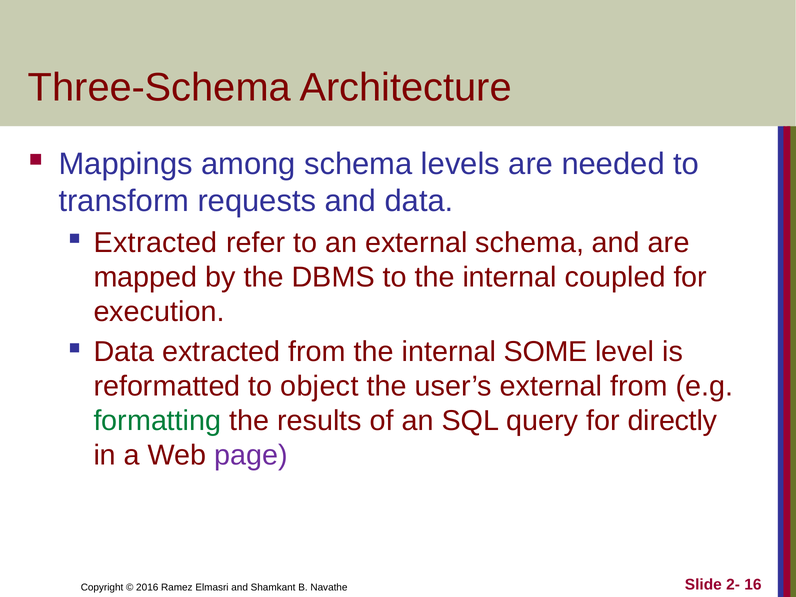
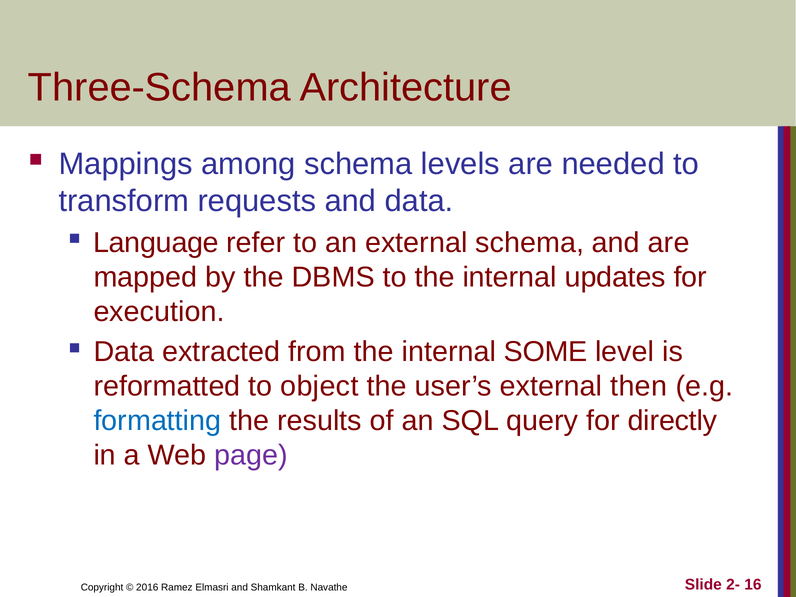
Extracted at (156, 243): Extracted -> Language
coupled: coupled -> updates
external from: from -> then
formatting colour: green -> blue
